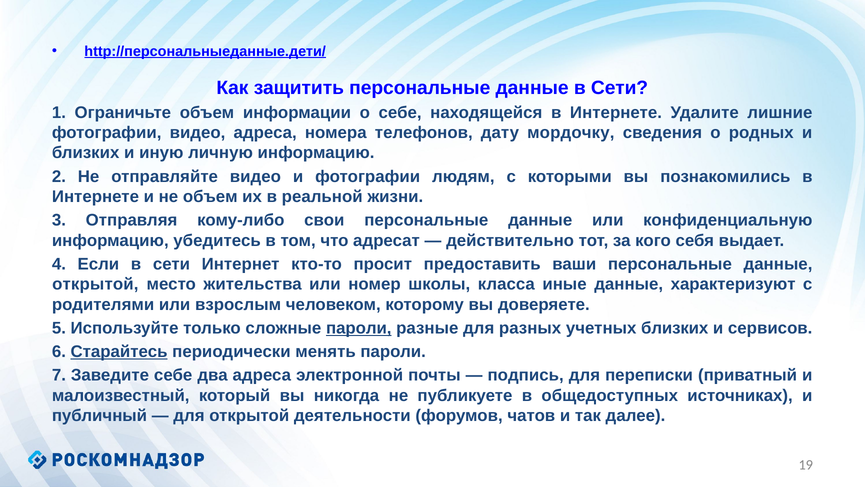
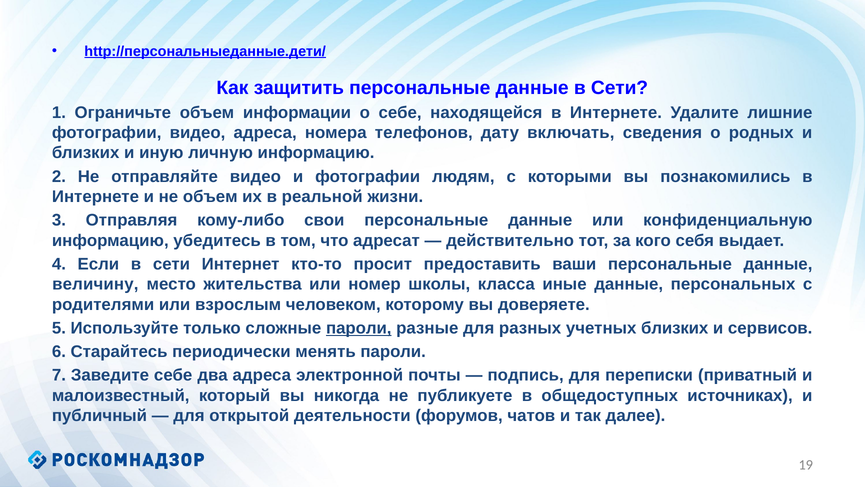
мордочку: мордочку -> включать
открытой at (95, 284): открытой -> величину
характеризуют: характеризуют -> персональных
Старайтесь underline: present -> none
